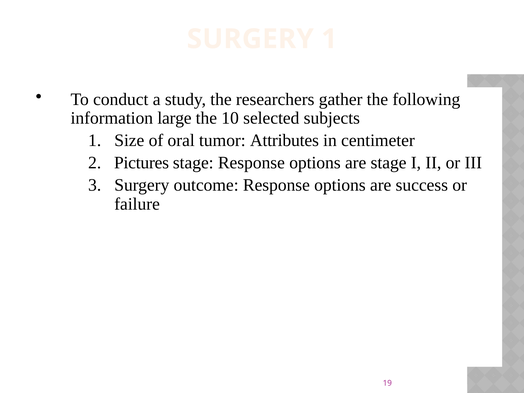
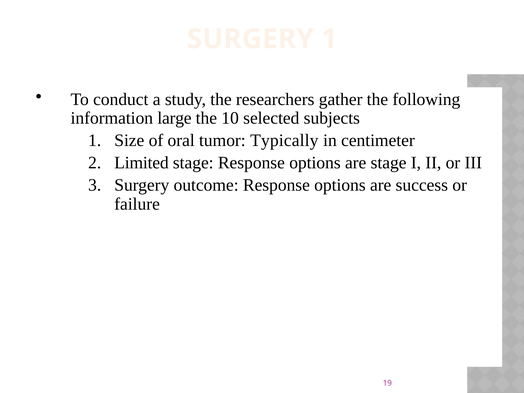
Attributes: Attributes -> Typically
Pictures: Pictures -> Limited
